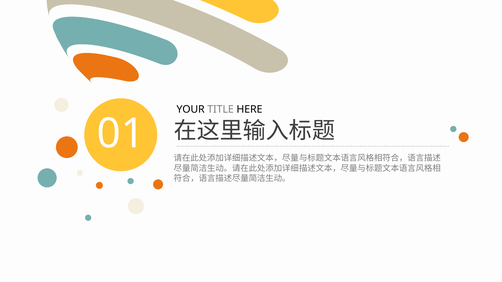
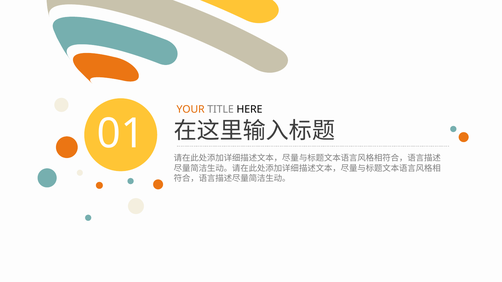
YOUR colour: black -> orange
